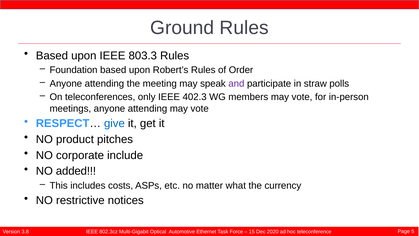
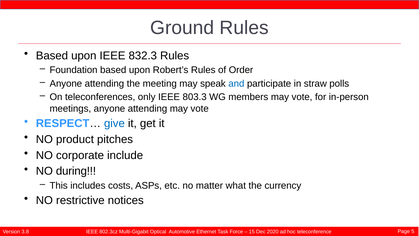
803.3: 803.3 -> 832.3
and colour: purple -> blue
402.3: 402.3 -> 803.3
added: added -> during
